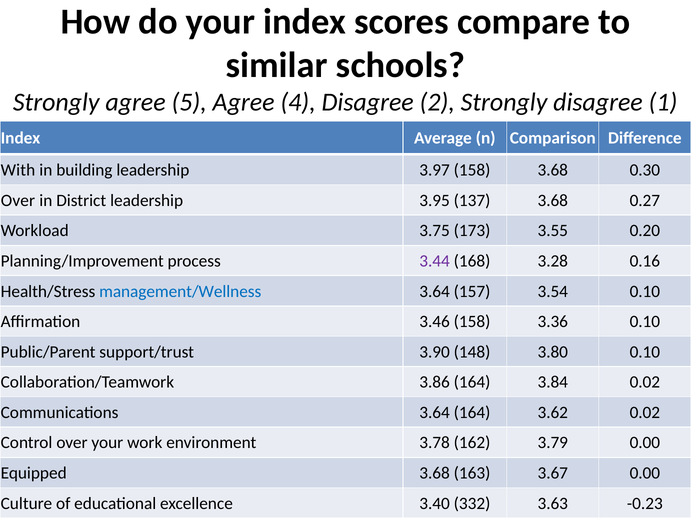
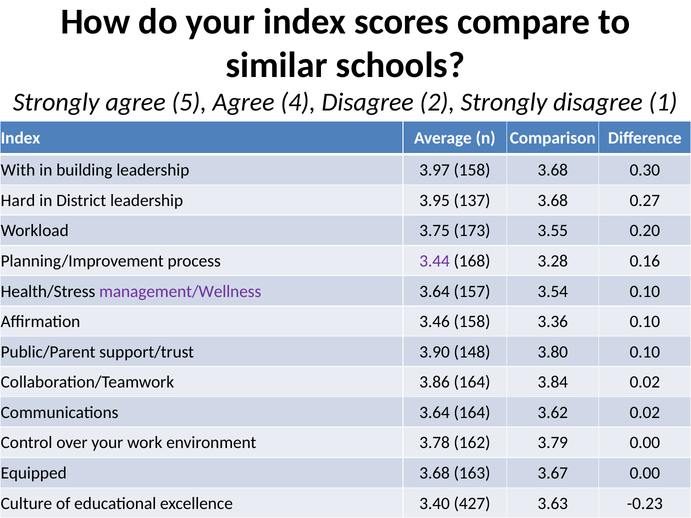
Over at (18, 201): Over -> Hard
management/Wellness colour: blue -> purple
332: 332 -> 427
